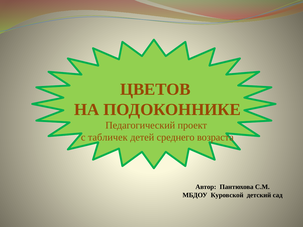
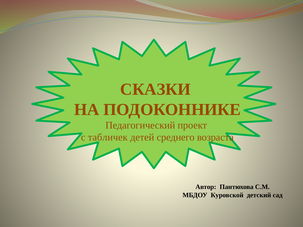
ЦВЕТОВ: ЦВЕТОВ -> СКАЗКИ
